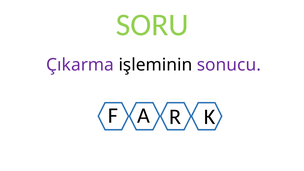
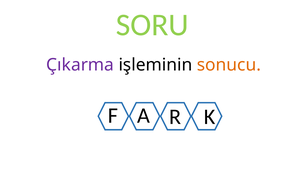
sonucu colour: purple -> orange
